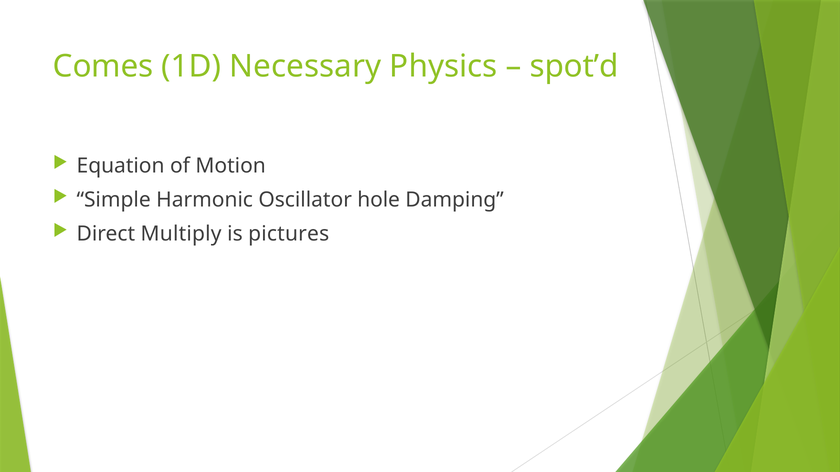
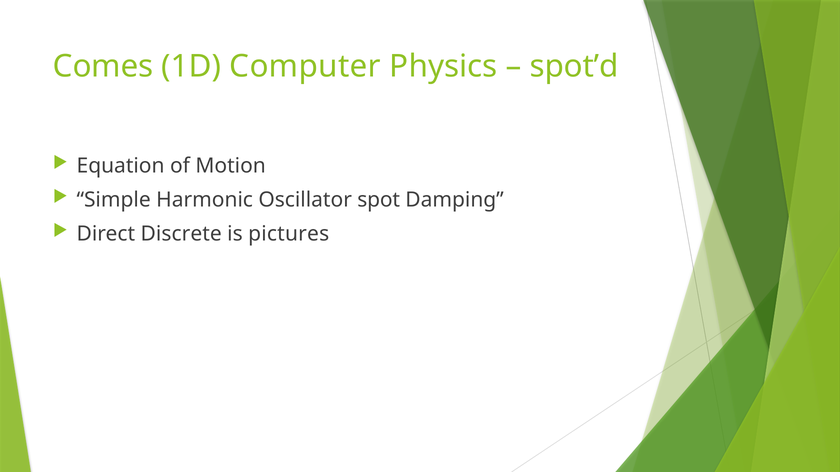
Necessary: Necessary -> Computer
hole: hole -> spot
Multiply: Multiply -> Discrete
